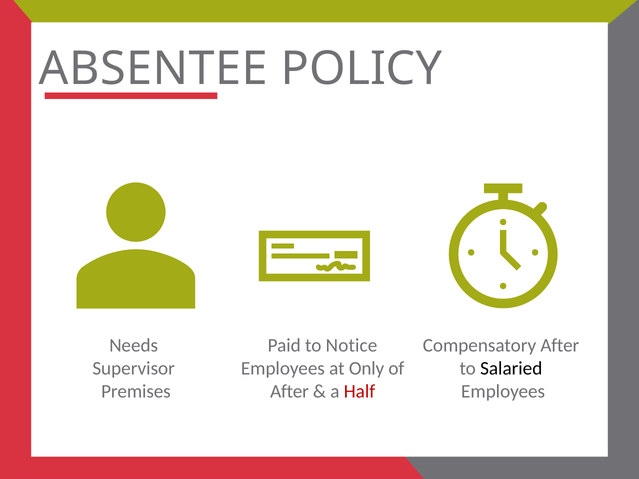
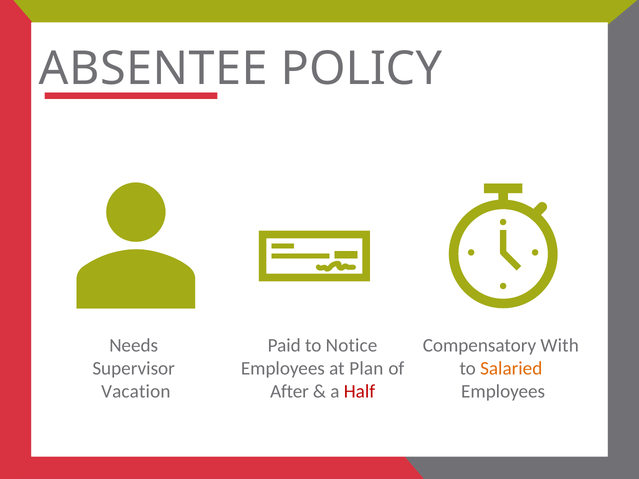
Compensatory After: After -> With
Only: Only -> Plan
Salaried colour: black -> orange
Premises: Premises -> Vacation
